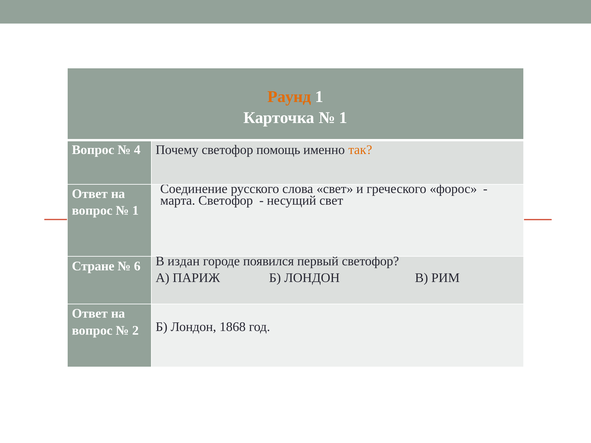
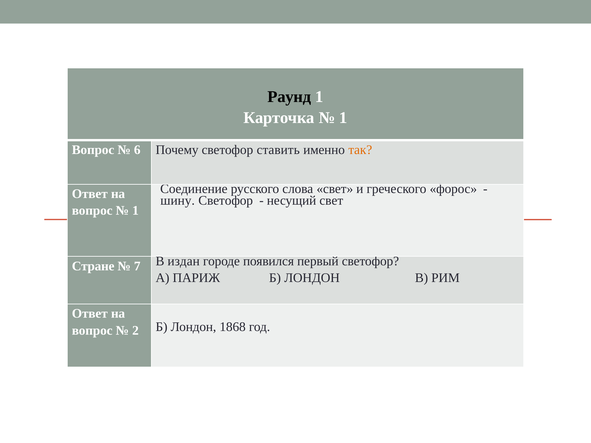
Раунд colour: orange -> black
4: 4 -> 6
помощь: помощь -> ставить
марта: марта -> шину
6: 6 -> 7
